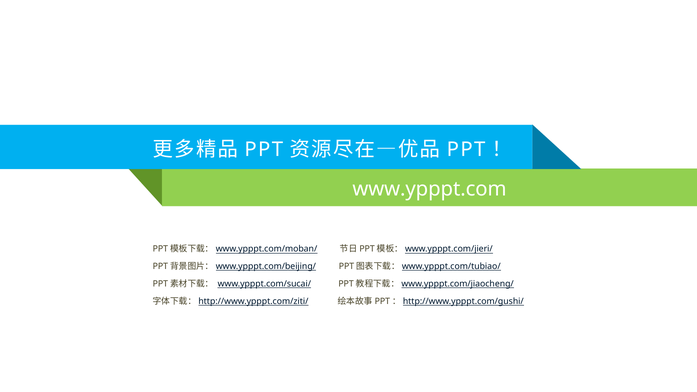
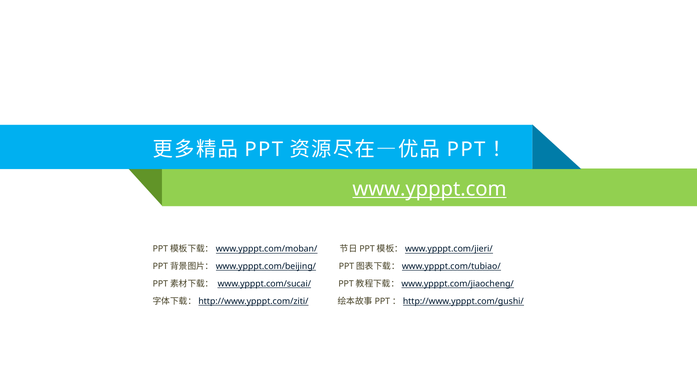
www.ypppt.com underline: none -> present
